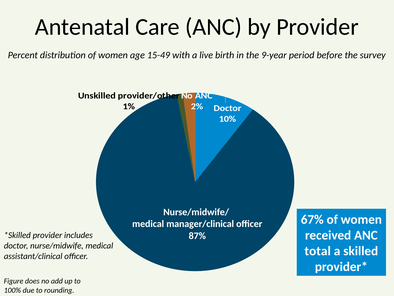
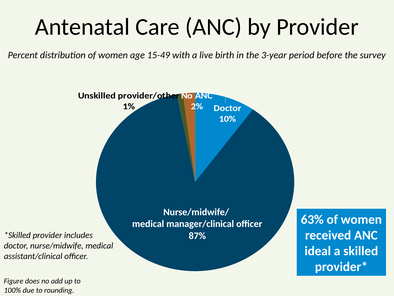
9-year: 9-year -> 3-year
67%: 67% -> 63%
total: total -> ideal
